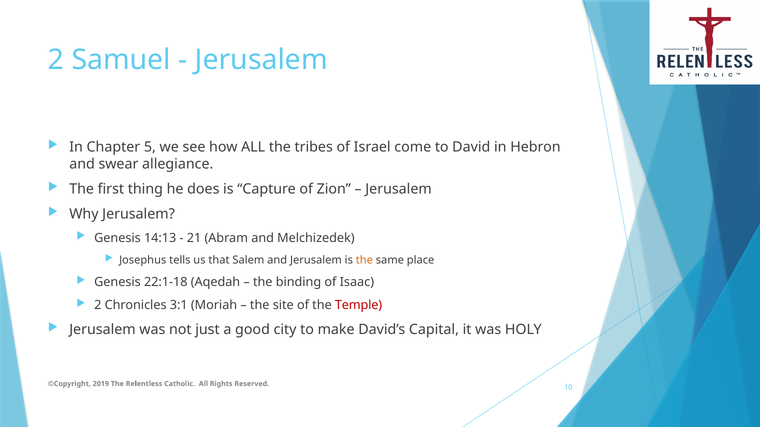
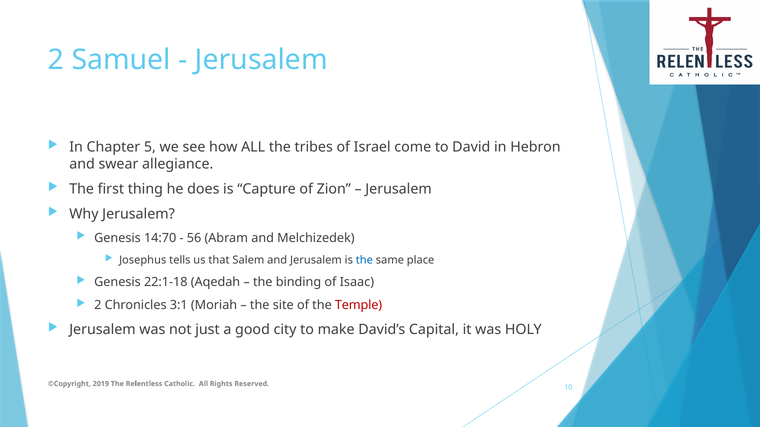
14:13: 14:13 -> 14:70
21: 21 -> 56
the at (364, 260) colour: orange -> blue
